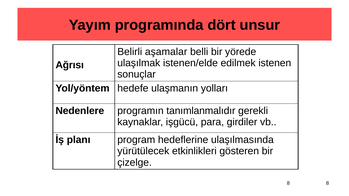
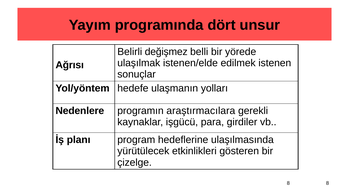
aşamalar: aşamalar -> değişmez
tanımlanmalıdır: tanımlanmalıdır -> araştırmacılara
